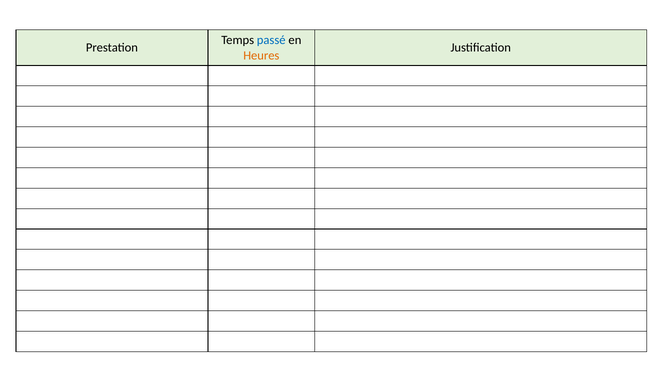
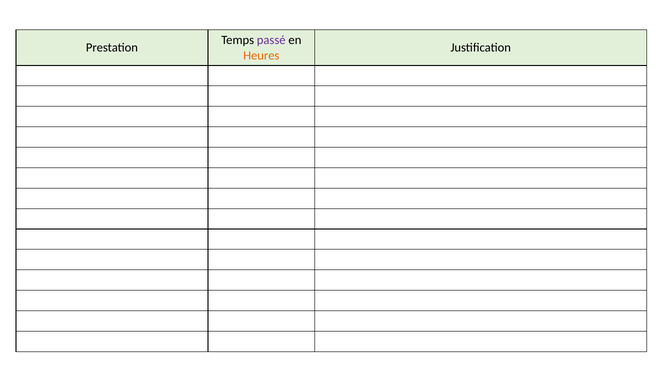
passé colour: blue -> purple
